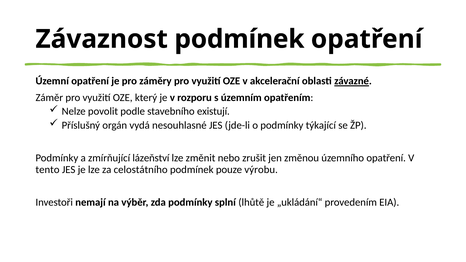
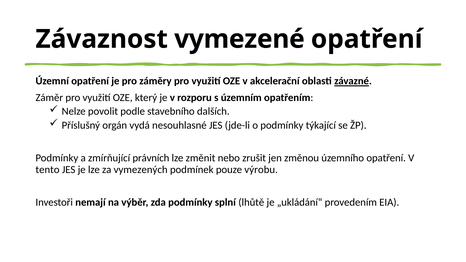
Závaznost podmínek: podmínek -> vymezené
existují: existují -> dalších
lázeňství: lázeňství -> právních
celostátního: celostátního -> vymezených
